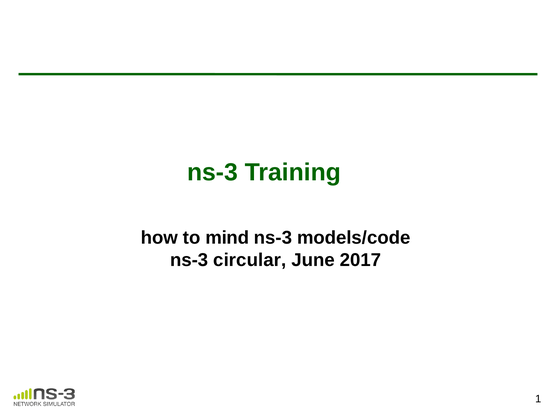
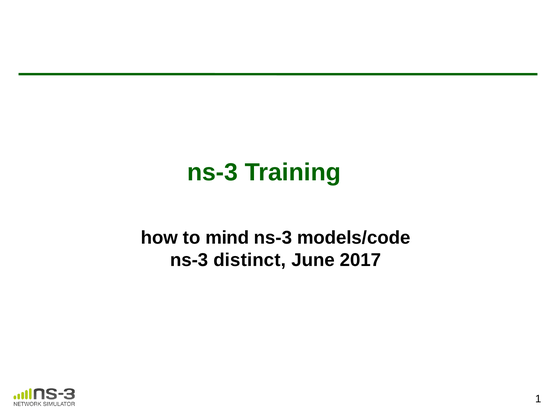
circular: circular -> distinct
